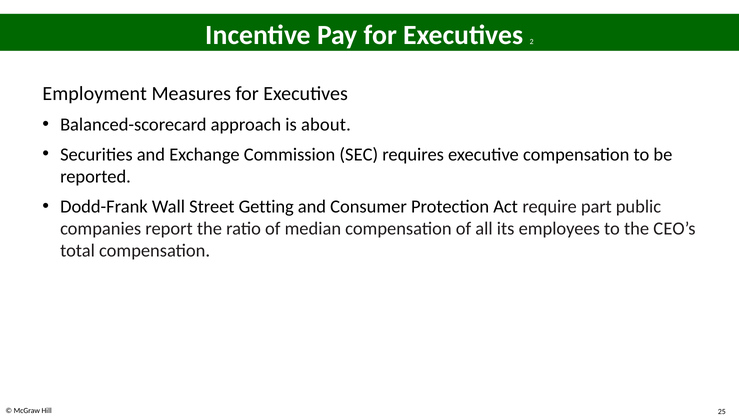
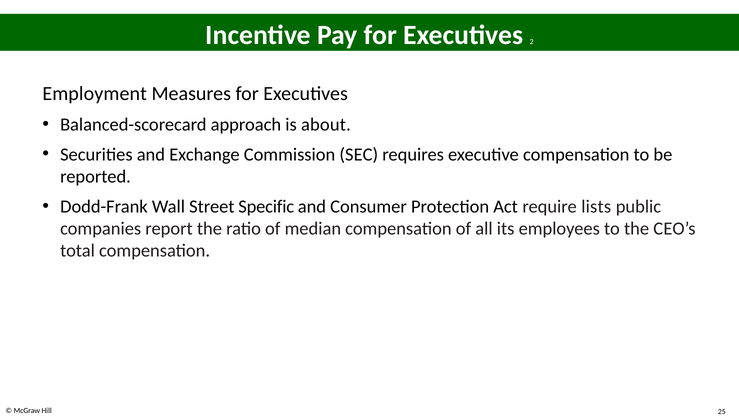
Getting: Getting -> Specific
part: part -> lists
